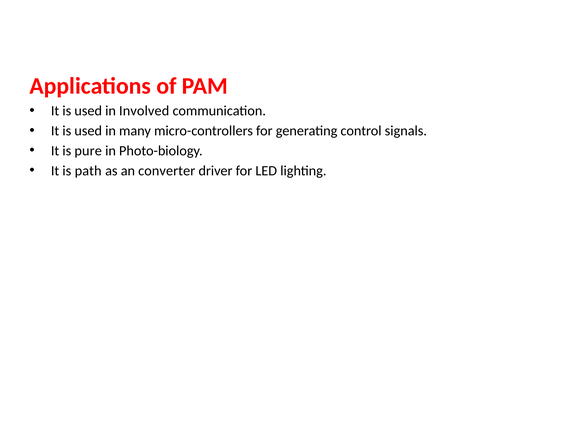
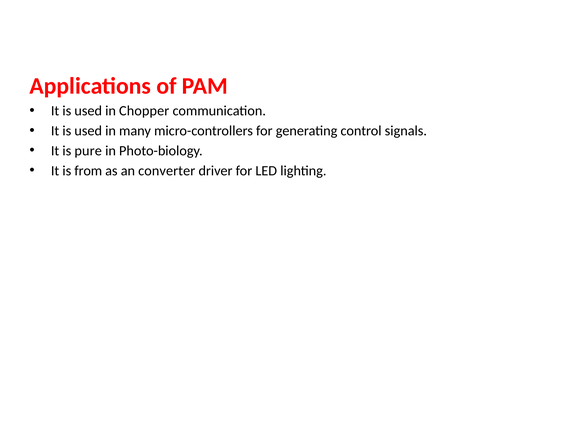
Involved: Involved -> Chopper
path: path -> from
